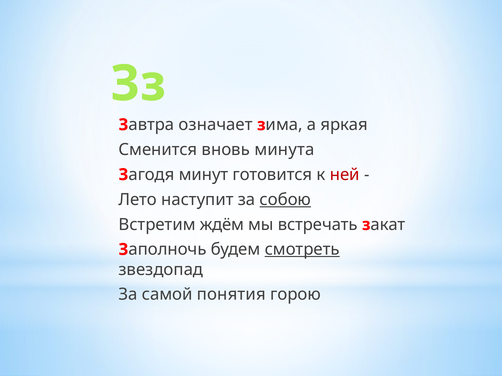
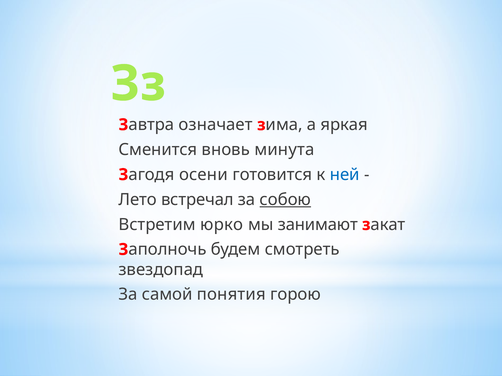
минут: минут -> осени
ней colour: red -> blue
наступит: наступит -> встречал
ждём: ждём -> юрко
встречать: встречать -> занимают
смотреть underline: present -> none
